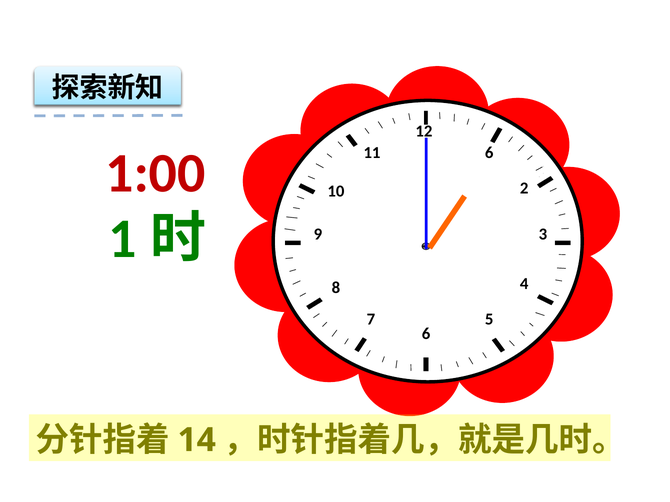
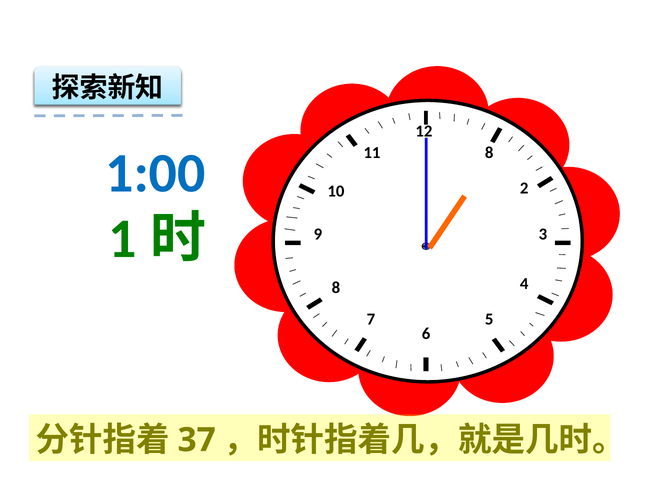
11 6: 6 -> 8
1:00 colour: red -> blue
14: 14 -> 37
